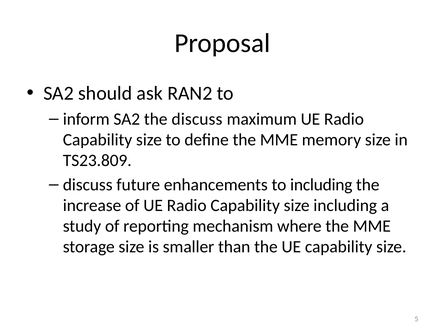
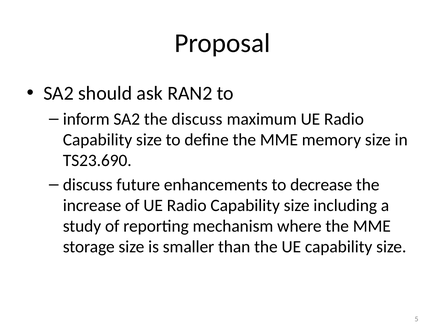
TS23.809: TS23.809 -> TS23.690
to including: including -> decrease
